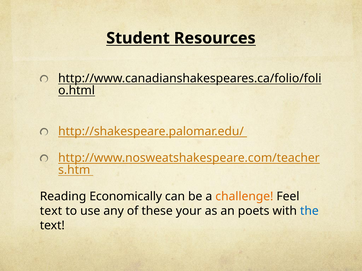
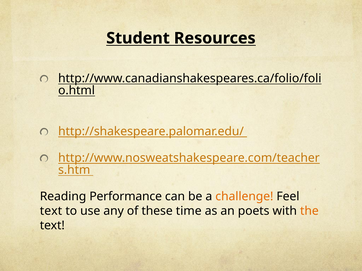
Economically: Economically -> Performance
your: your -> time
the colour: blue -> orange
